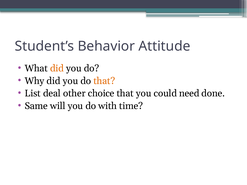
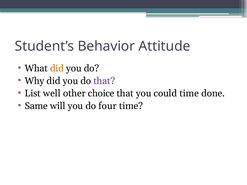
that at (104, 81) colour: orange -> purple
deal: deal -> well
could need: need -> time
with: with -> four
